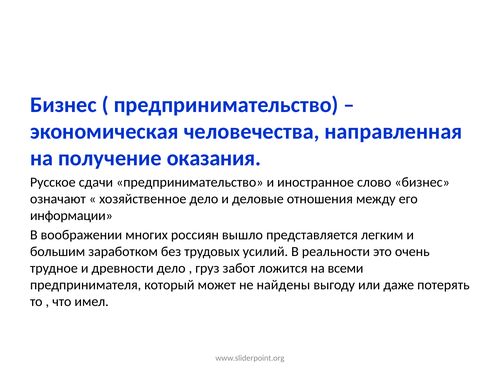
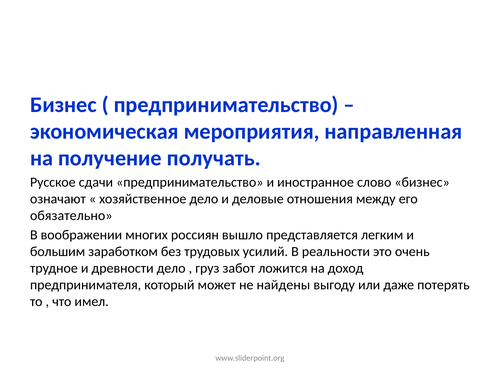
человечества: человечества -> мероприятия
оказания: оказания -> получать
информации: информации -> обязательно
всеми: всеми -> доход
